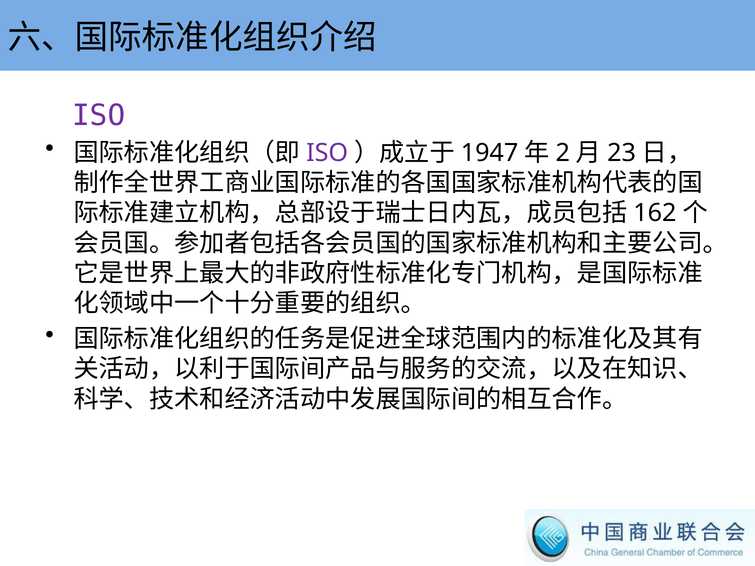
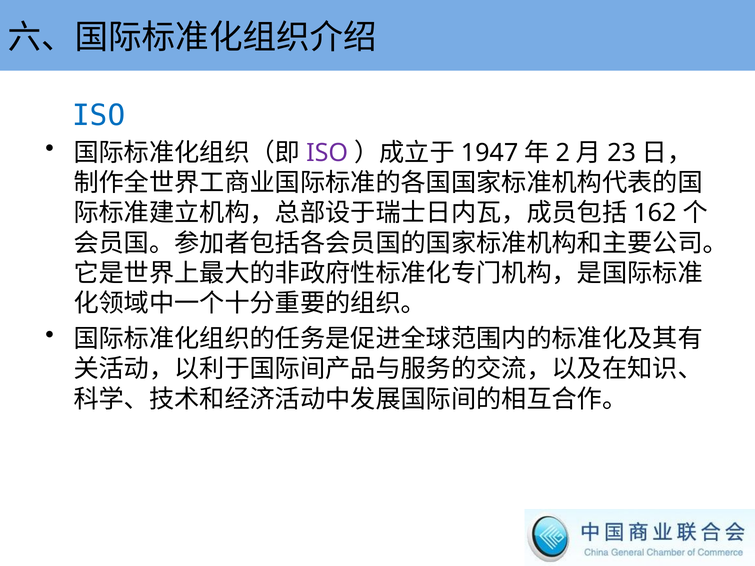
ISO at (99, 116) colour: purple -> blue
